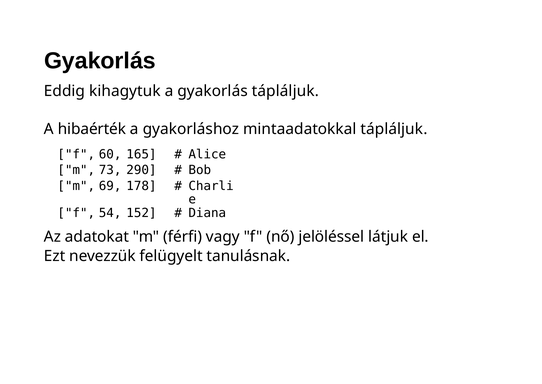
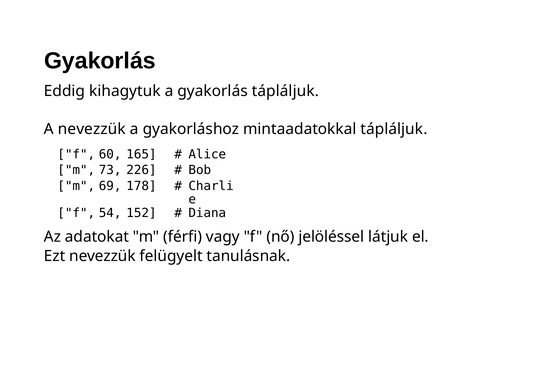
A hibaérték: hibaérték -> nevezzük
290: 290 -> 226
